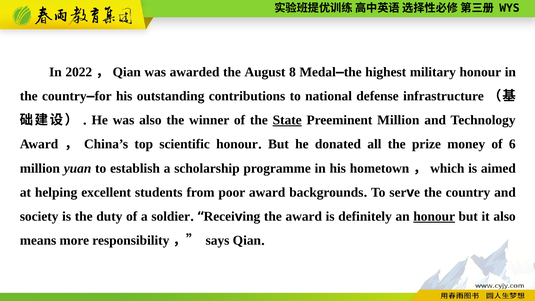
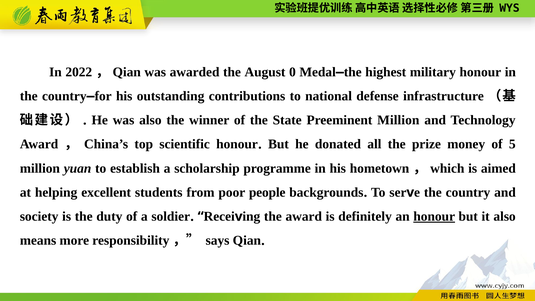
8: 8 -> 0
State underline: present -> none
6: 6 -> 5
poor award: award -> people
